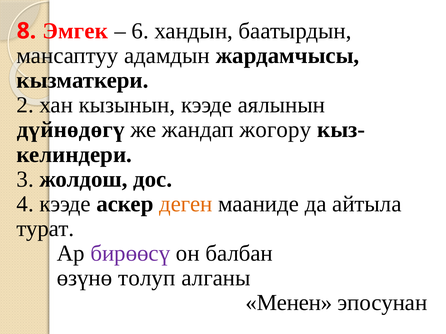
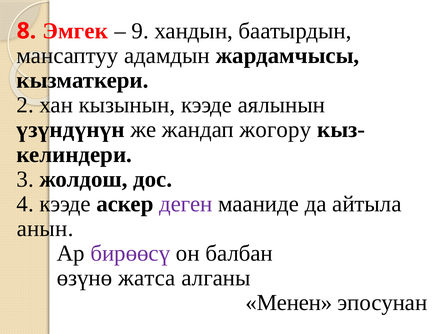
6: 6 -> 9
дүйнөдөгү: дүйнөдөгү -> үзүндүнүн
деген colour: orange -> purple
турат: турат -> анын
толуп: толуп -> жатса
